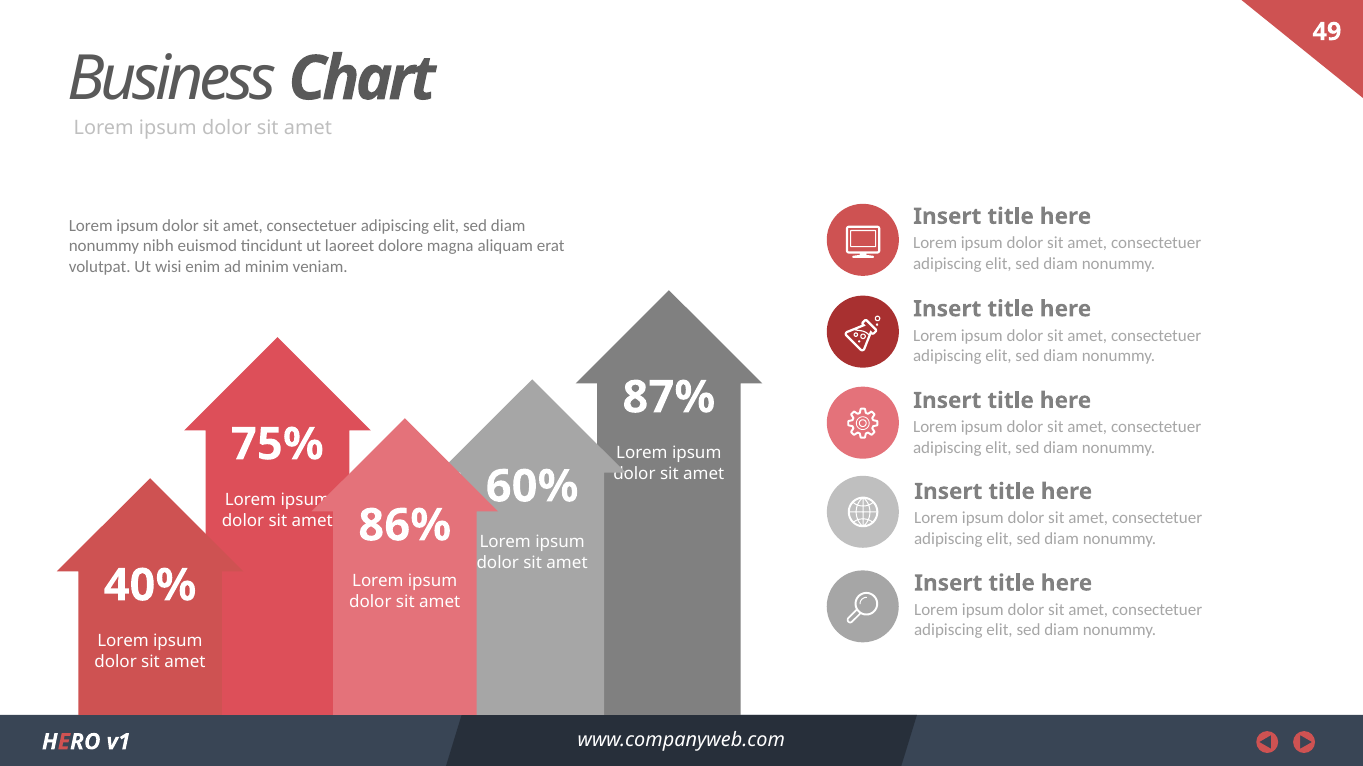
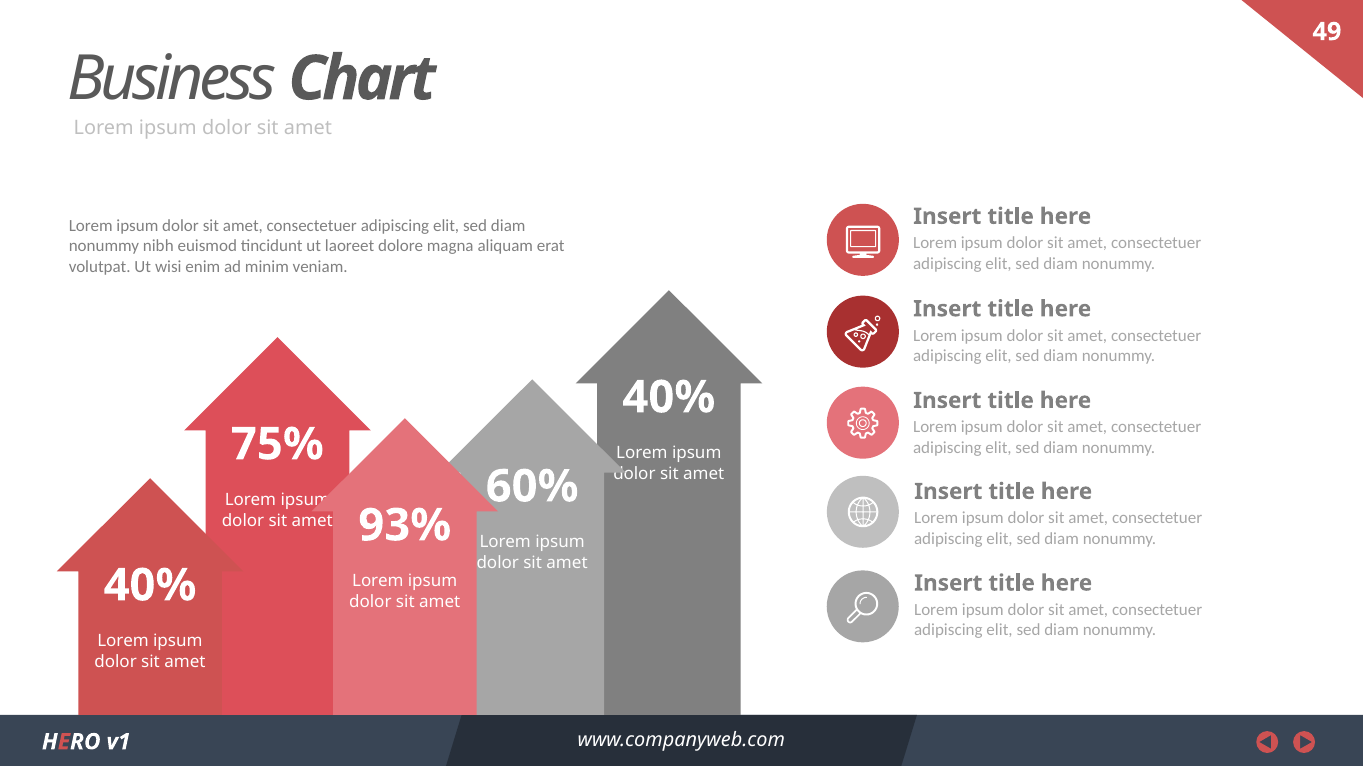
87% at (669, 398): 87% -> 40%
86%: 86% -> 93%
